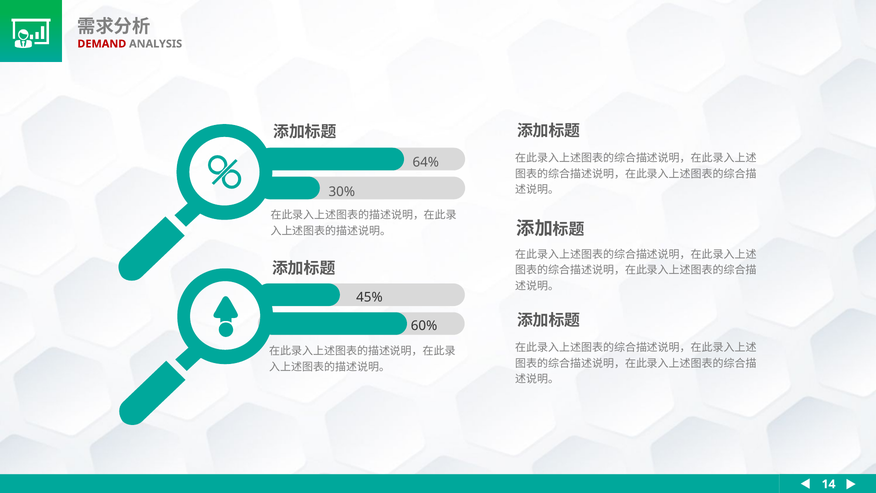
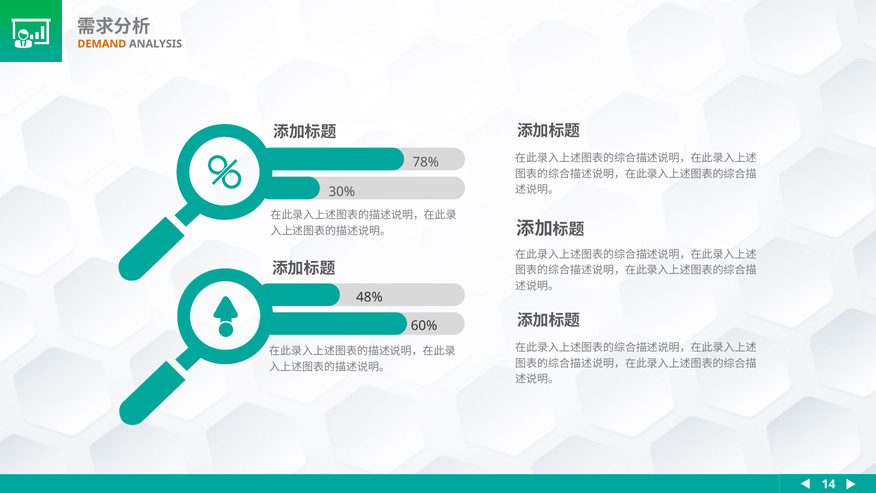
DEMAND colour: red -> orange
64%: 64% -> 78%
45%: 45% -> 48%
